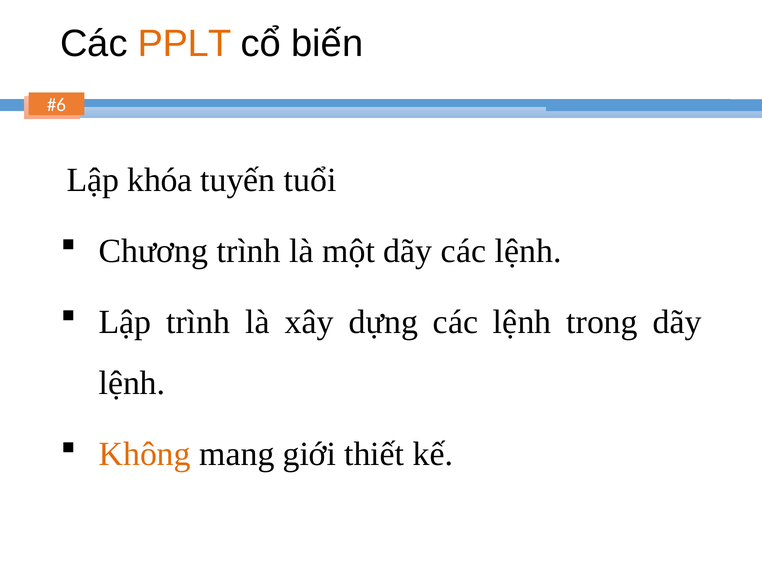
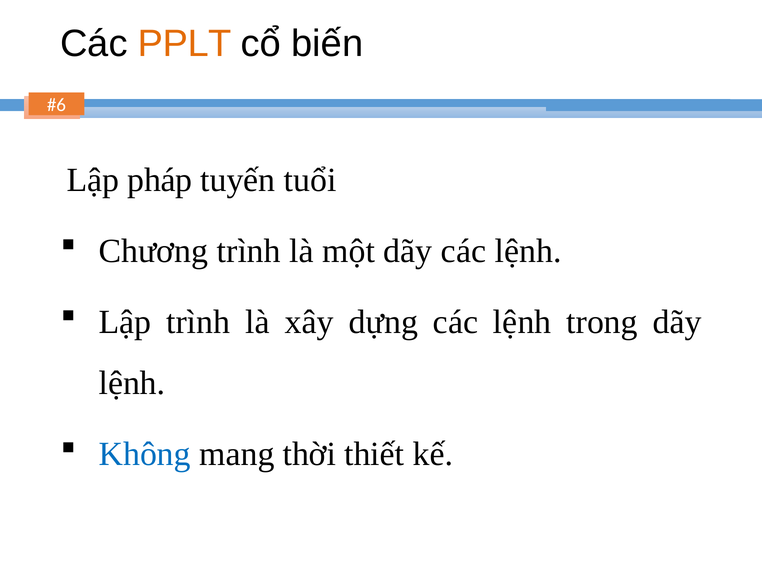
khóa: khóa -> pháp
Không colour: orange -> blue
giới: giới -> thời
